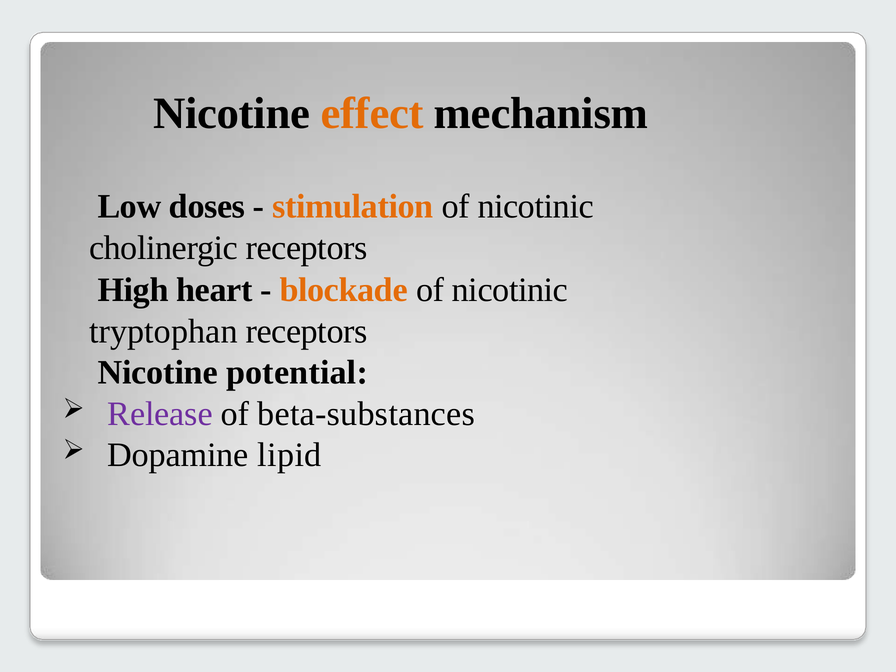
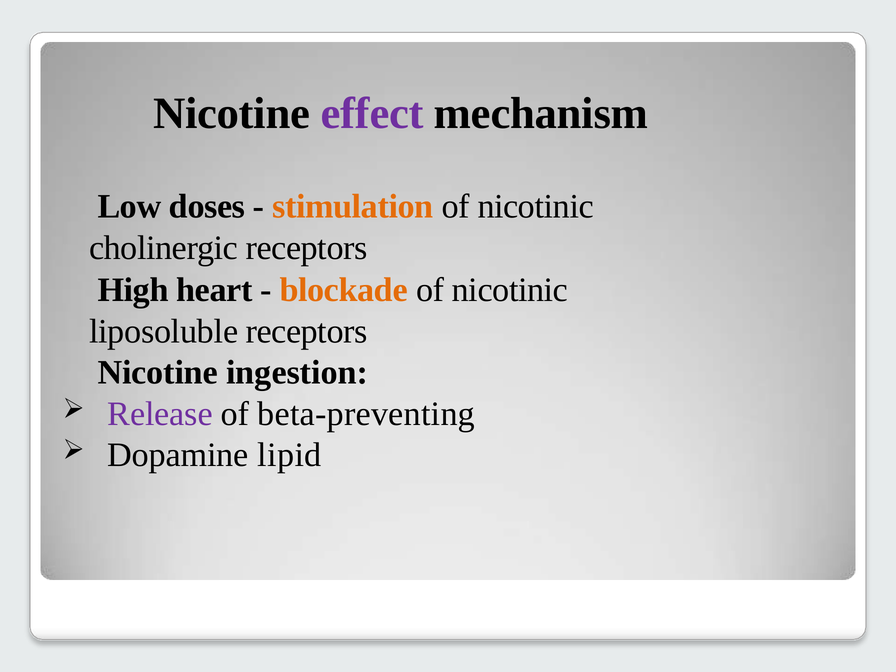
effect colour: orange -> purple
tryptophan: tryptophan -> liposoluble
potential: potential -> ingestion
beta-substances: beta-substances -> beta-preventing
